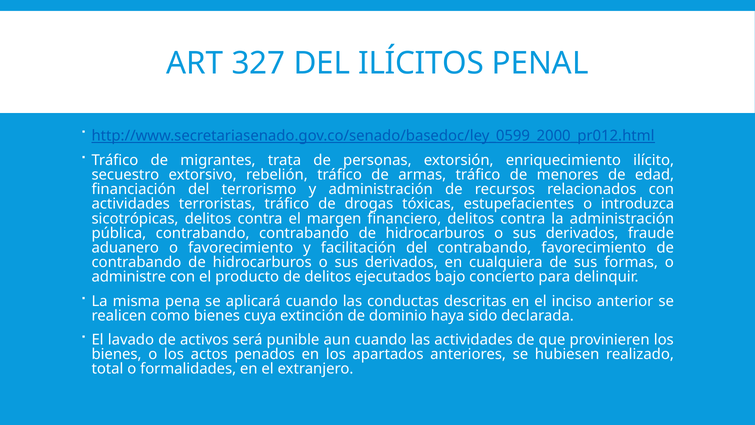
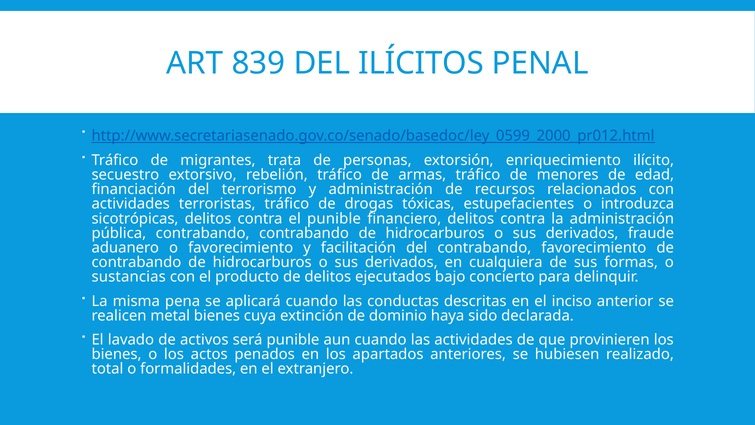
327: 327 -> 839
el margen: margen -> punible
administre: administre -> sustancias
como: como -> metal
